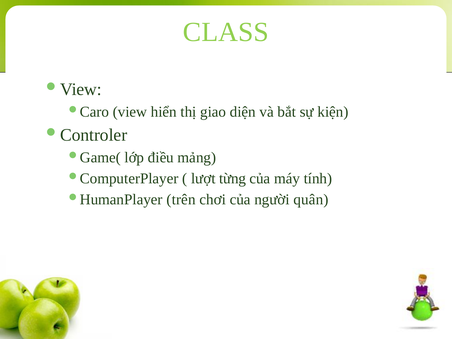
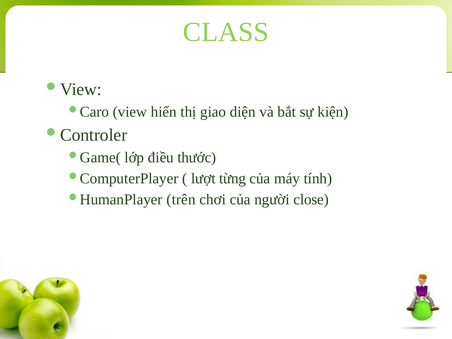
mảng: mảng -> thước
quân: quân -> close
